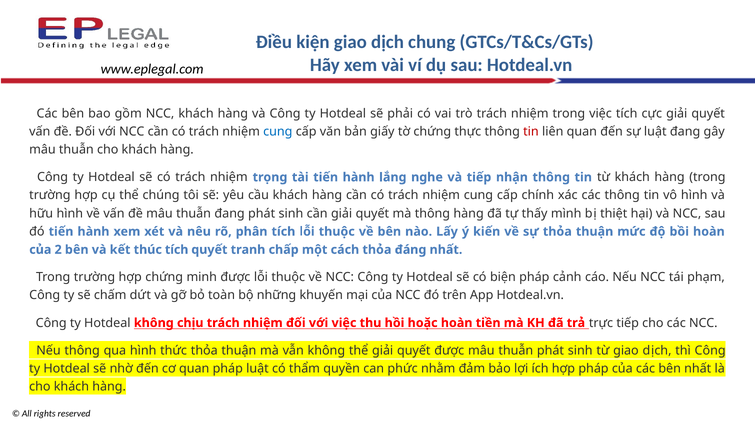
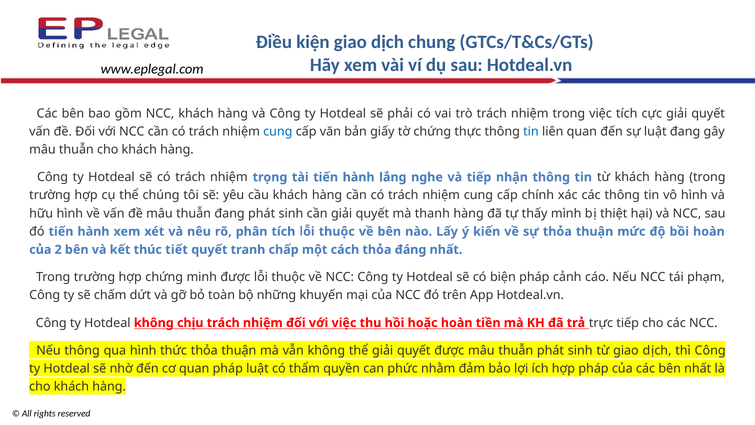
tin at (531, 131) colour: red -> blue
mà thông: thông -> thanh
thúc tích: tích -> tiết
